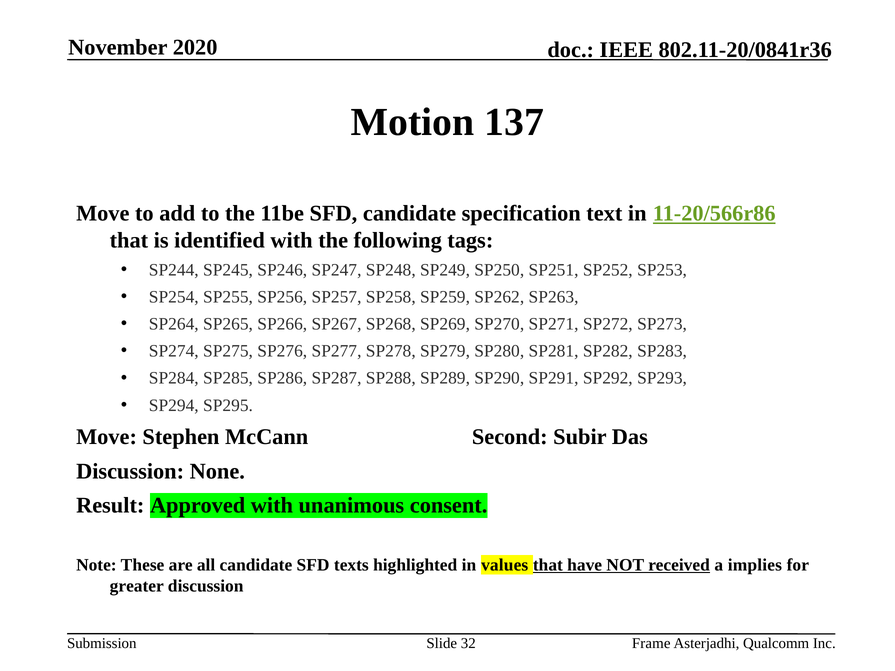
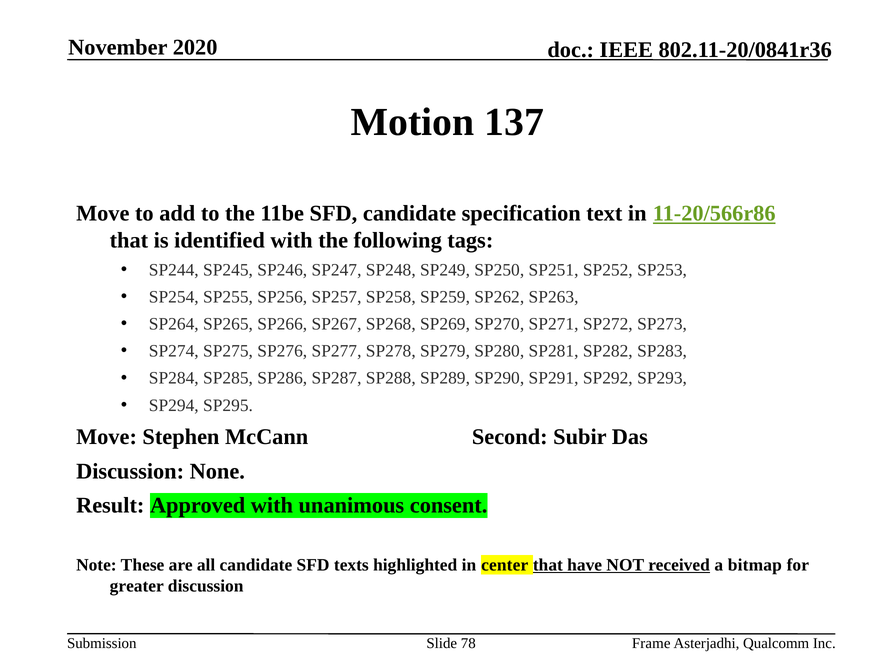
values: values -> center
implies: implies -> bitmap
32: 32 -> 78
